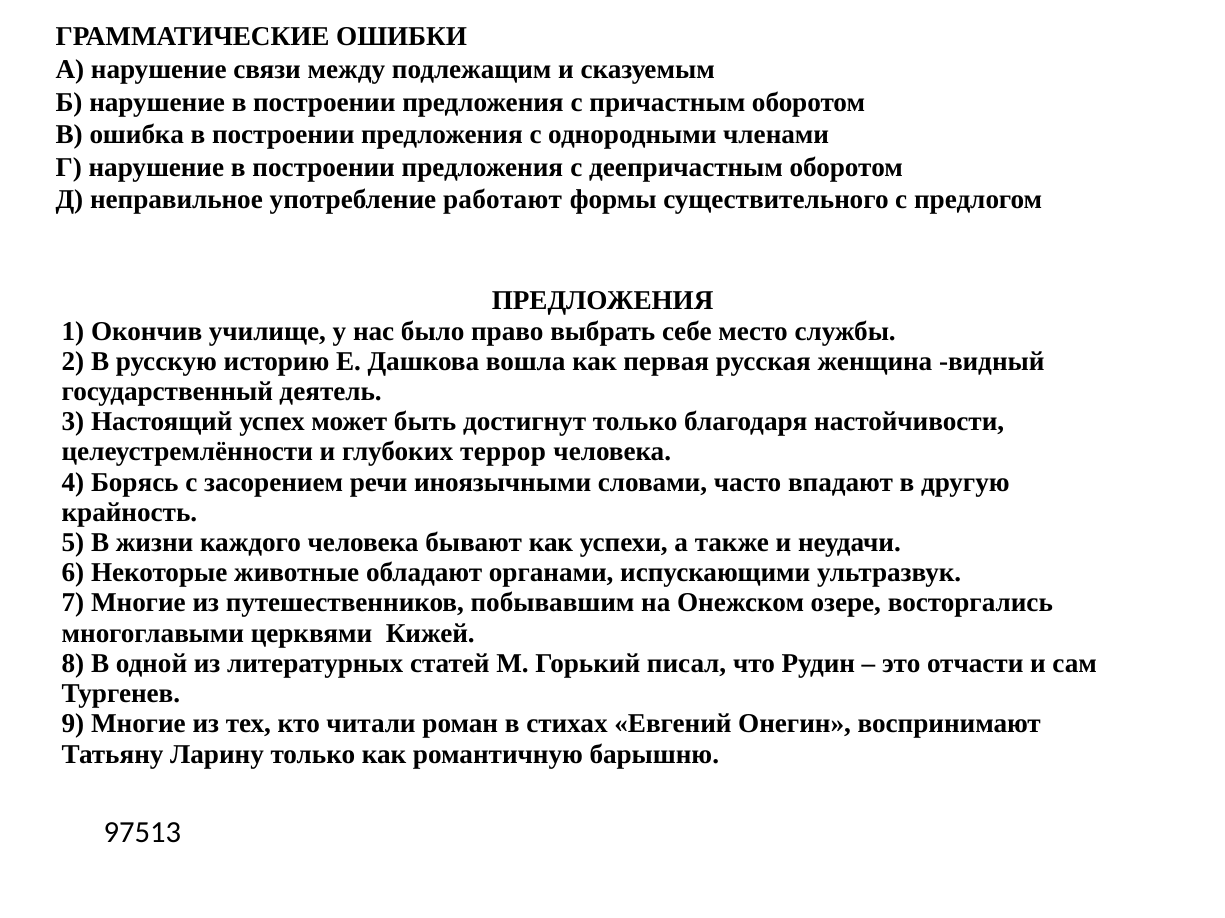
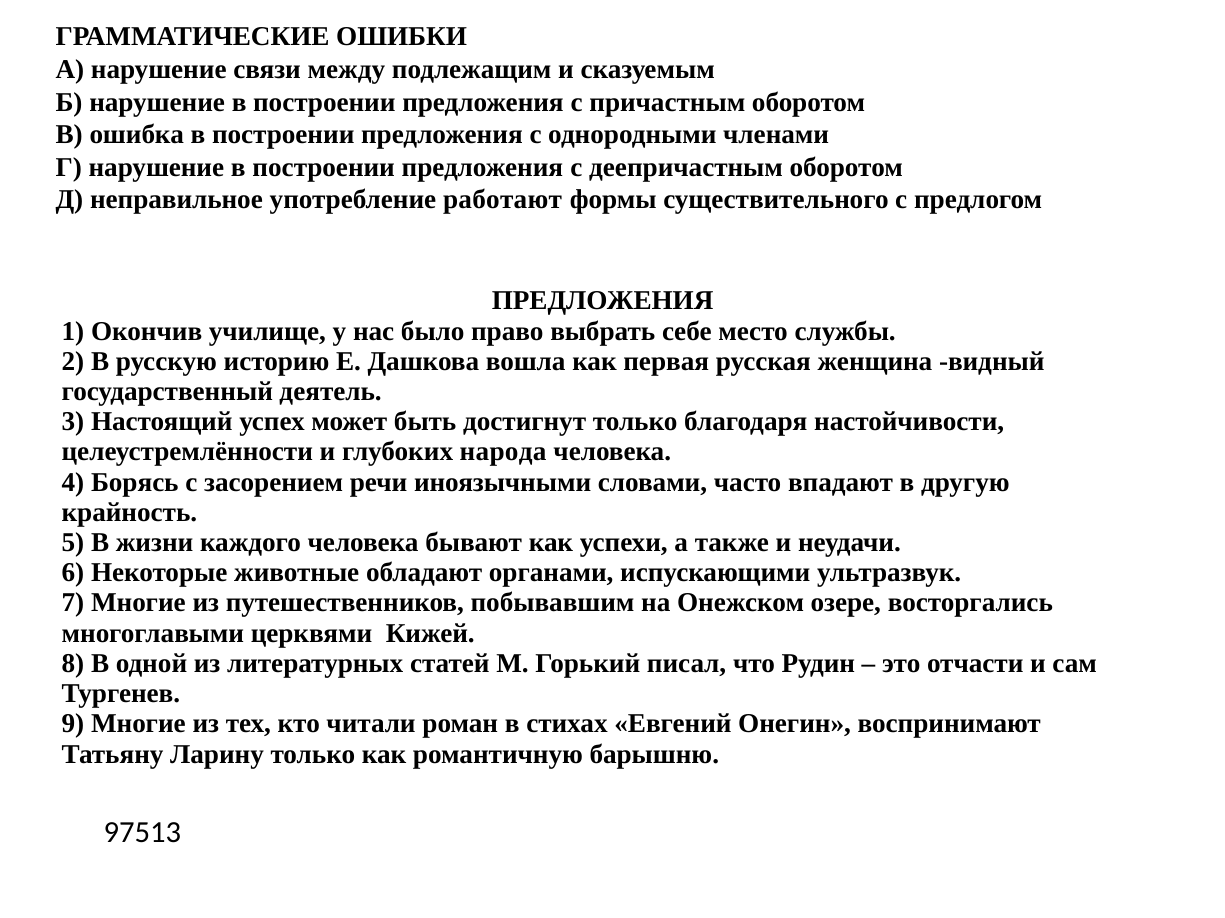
террор: террор -> народа
